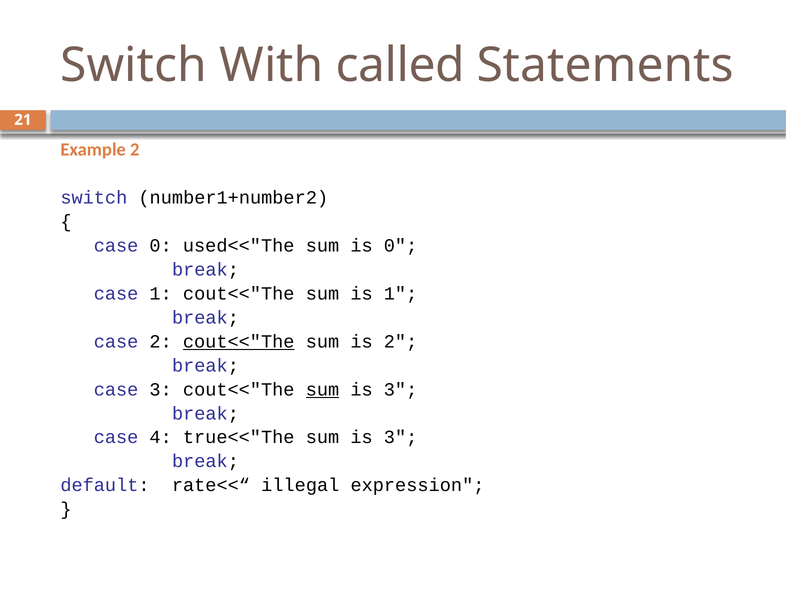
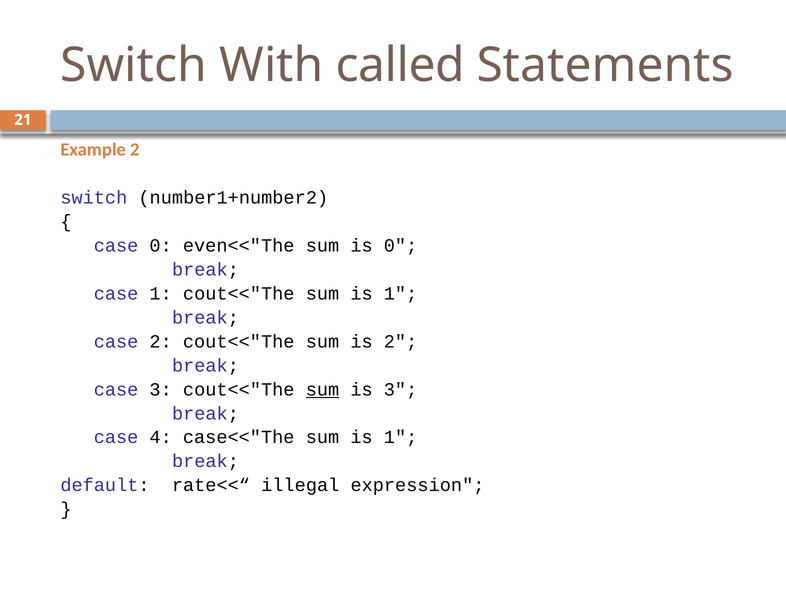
used<<"The: used<<"The -> even<<"The
cout<<"The at (239, 341) underline: present -> none
true<<"The: true<<"The -> case<<"The
3 at (401, 437): 3 -> 1
